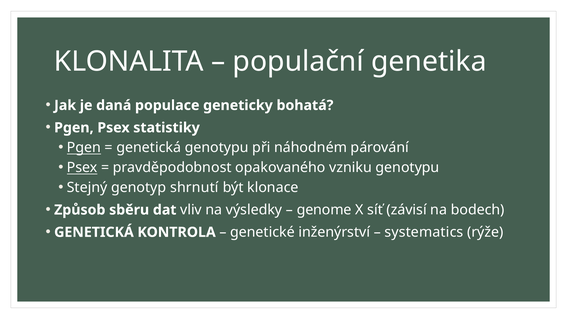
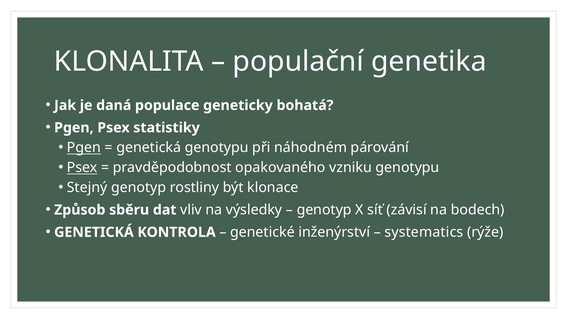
shrnutí: shrnutí -> rostliny
genome at (324, 210): genome -> genotyp
